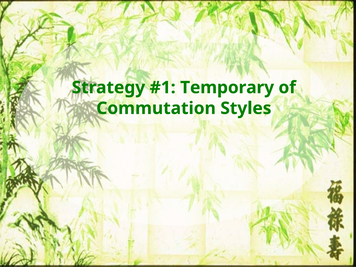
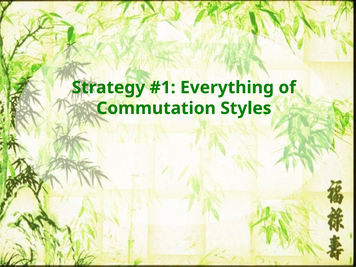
Temporary: Temporary -> Everything
